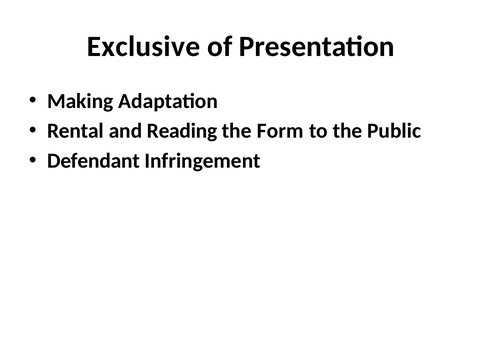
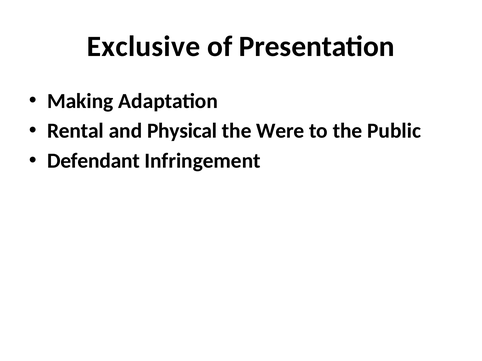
Reading: Reading -> Physical
Form: Form -> Were
